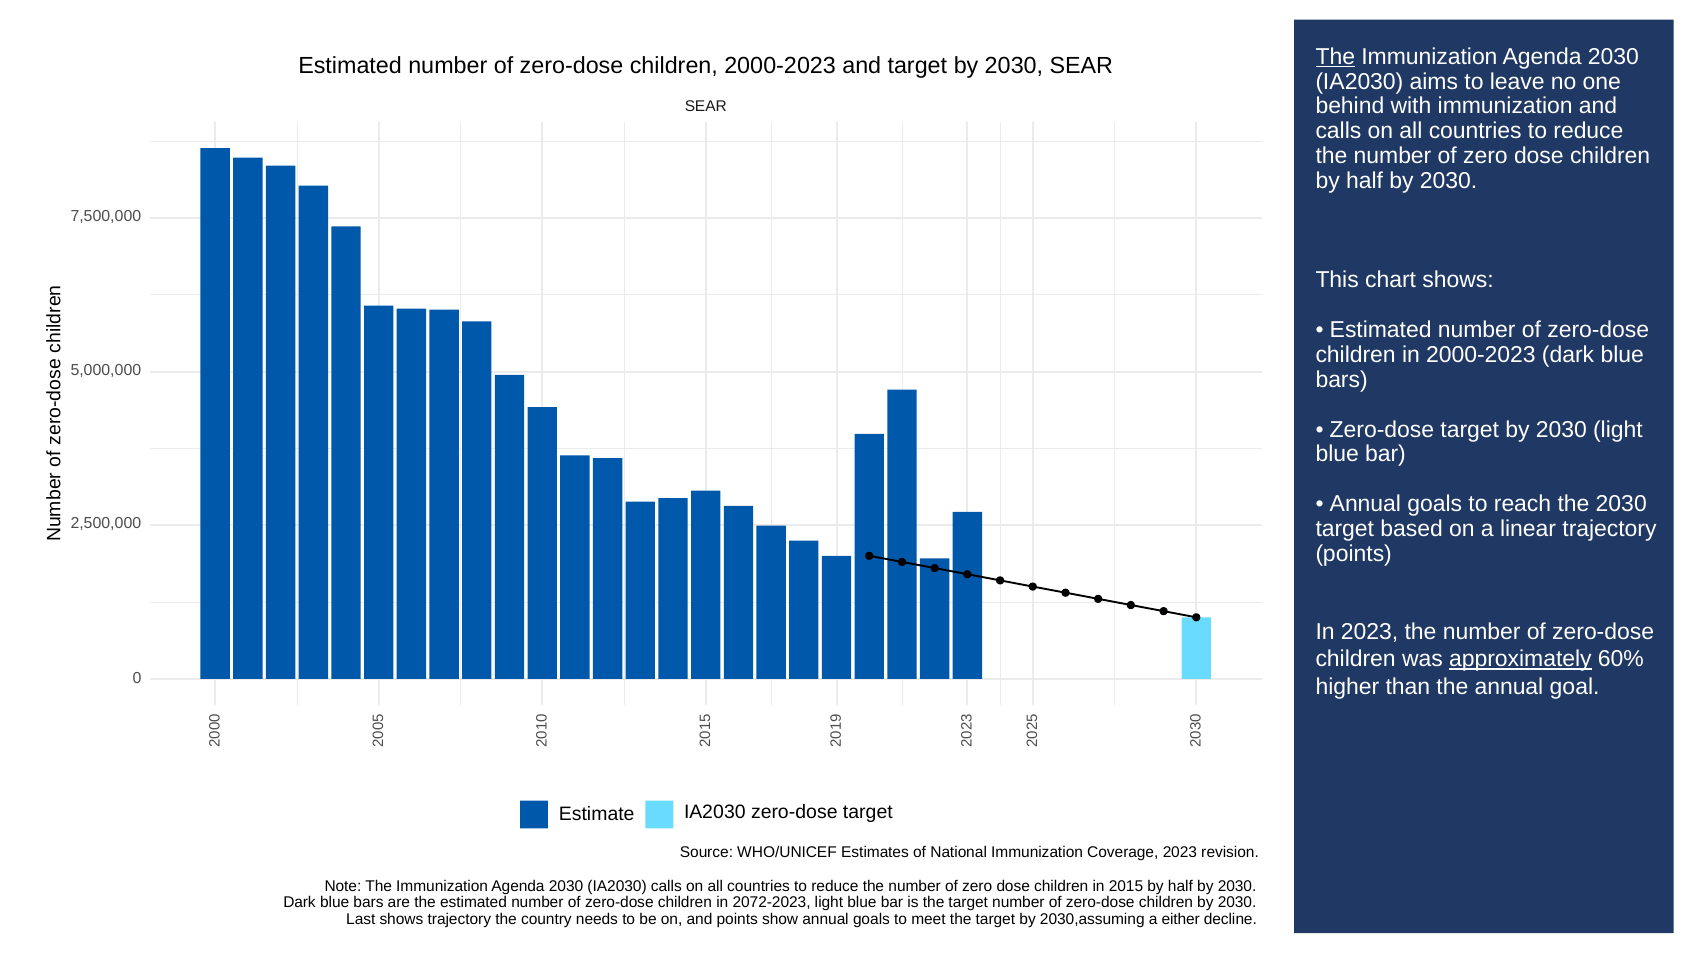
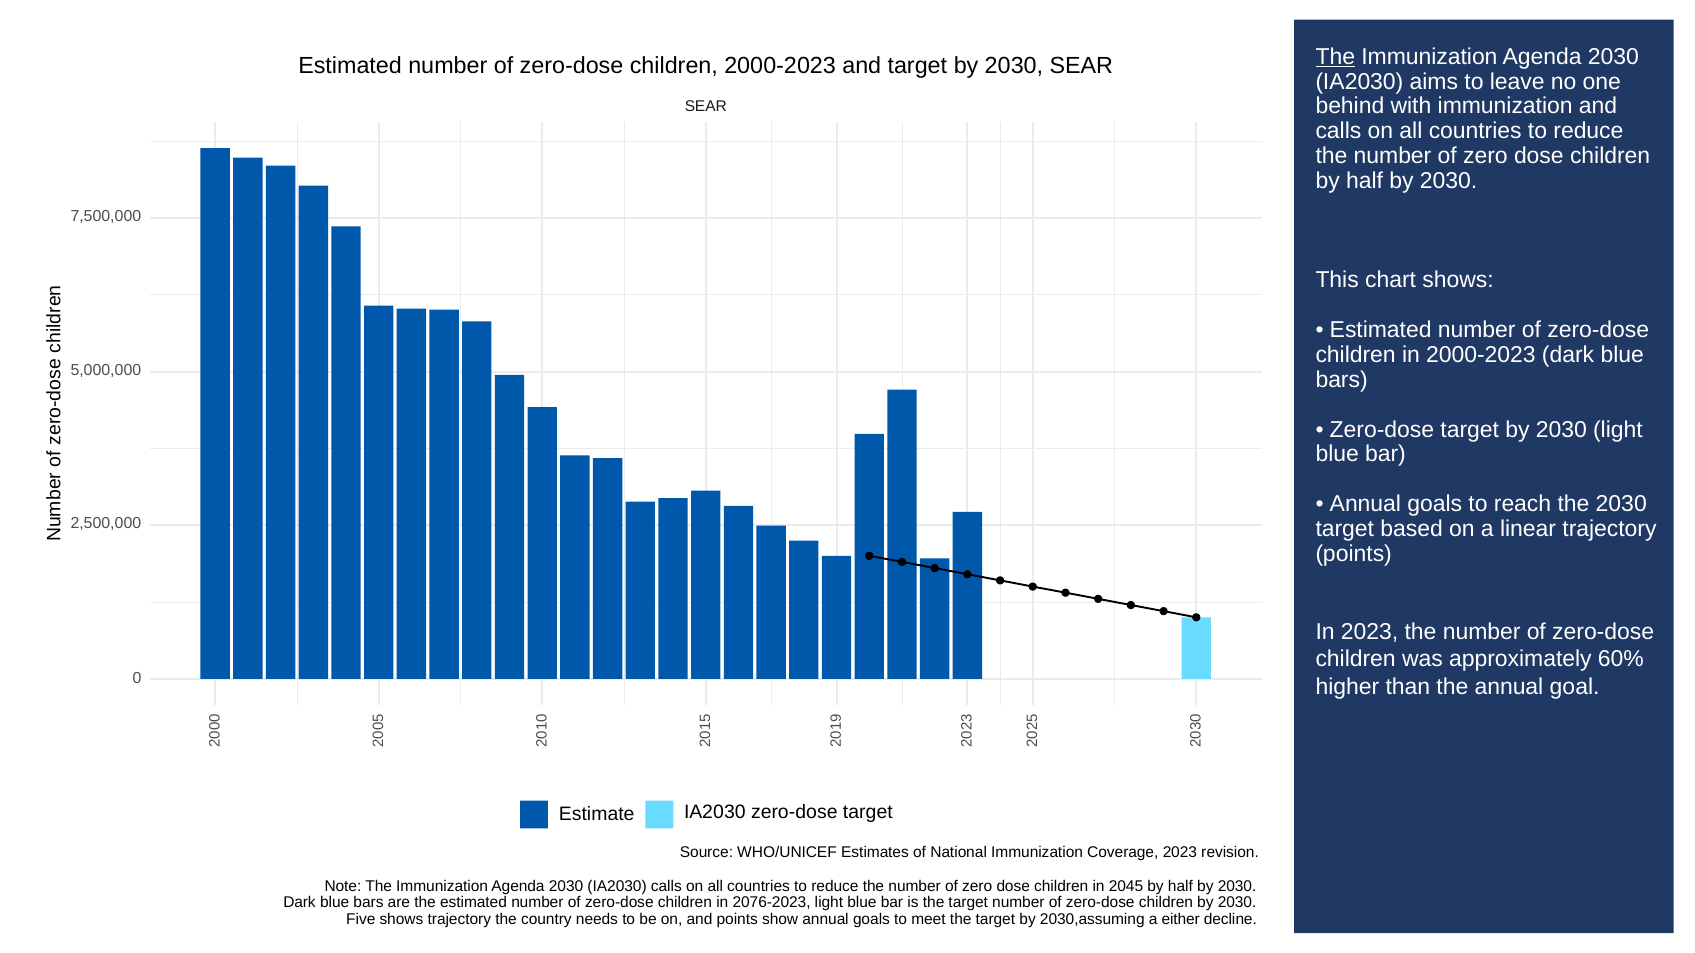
approximately underline: present -> none
2015: 2015 -> 2045
2072-2023: 2072-2023 -> 2076-2023
Last: Last -> Five
